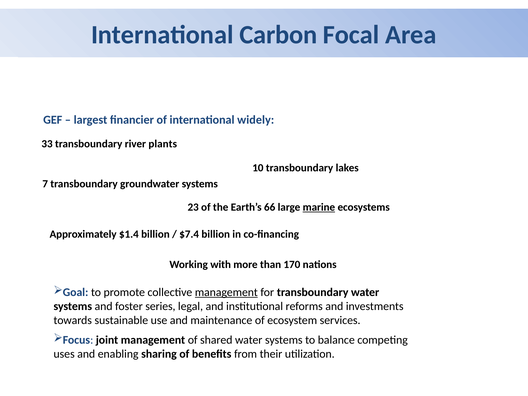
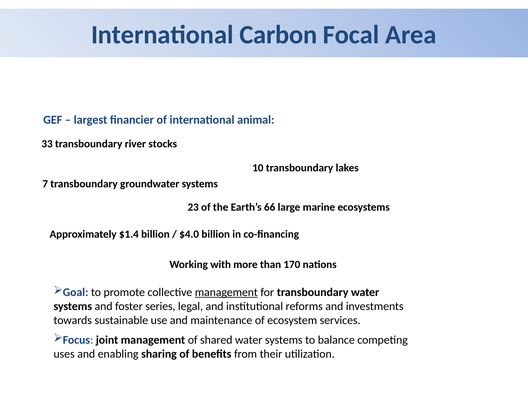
widely: widely -> animal
plants: plants -> stocks
marine underline: present -> none
$7.4: $7.4 -> $4.0
